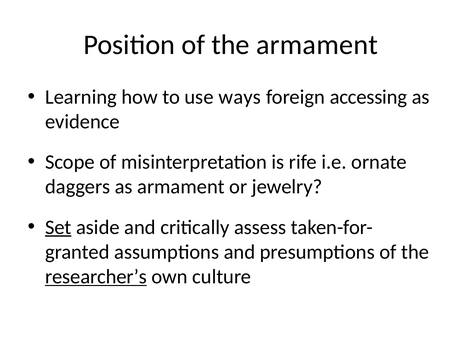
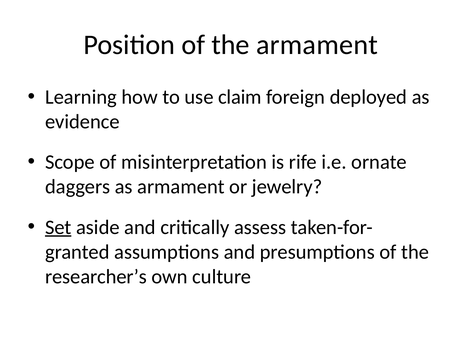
ways: ways -> claim
accessing: accessing -> deployed
researcher’s underline: present -> none
